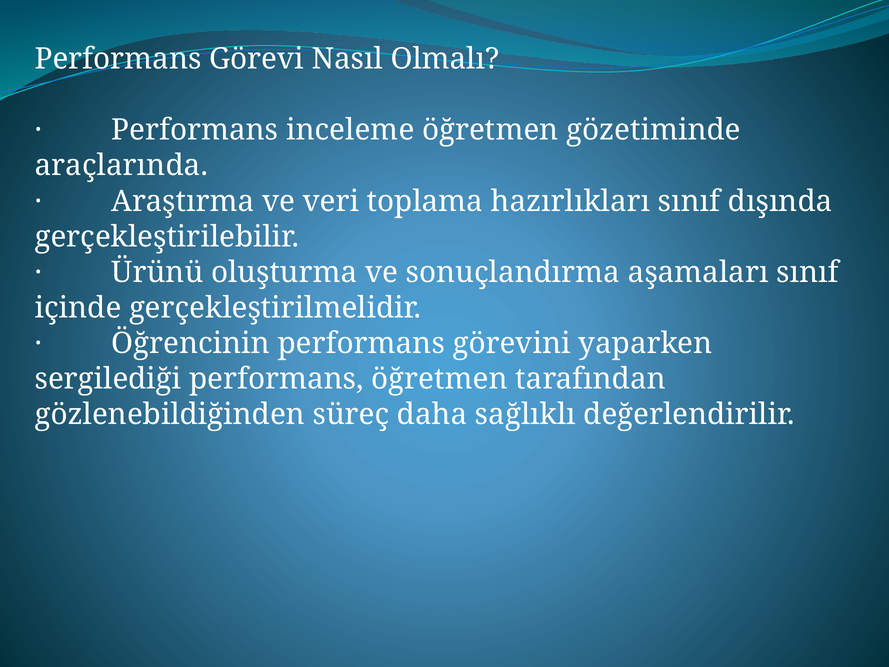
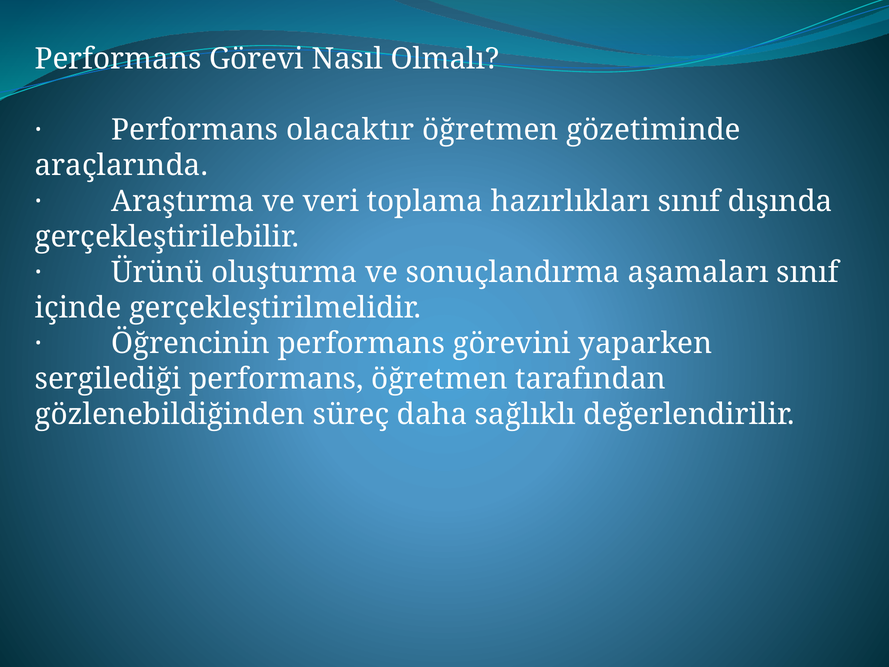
inceleme: inceleme -> olacaktır
